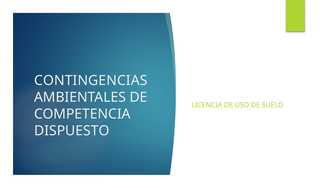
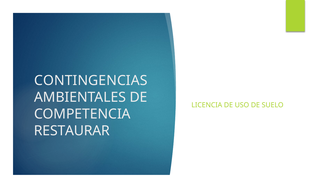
DISPUESTO: DISPUESTO -> RESTAURAR
